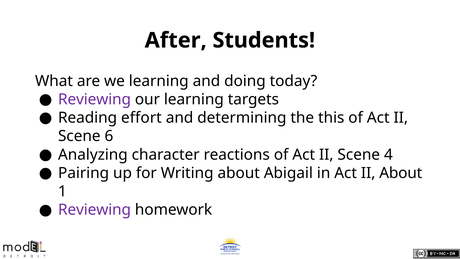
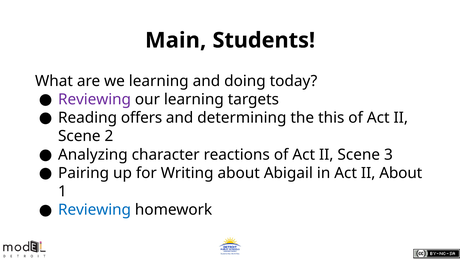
After: After -> Main
effort: effort -> offers
6: 6 -> 2
4: 4 -> 3
Reviewing at (95, 210) colour: purple -> blue
